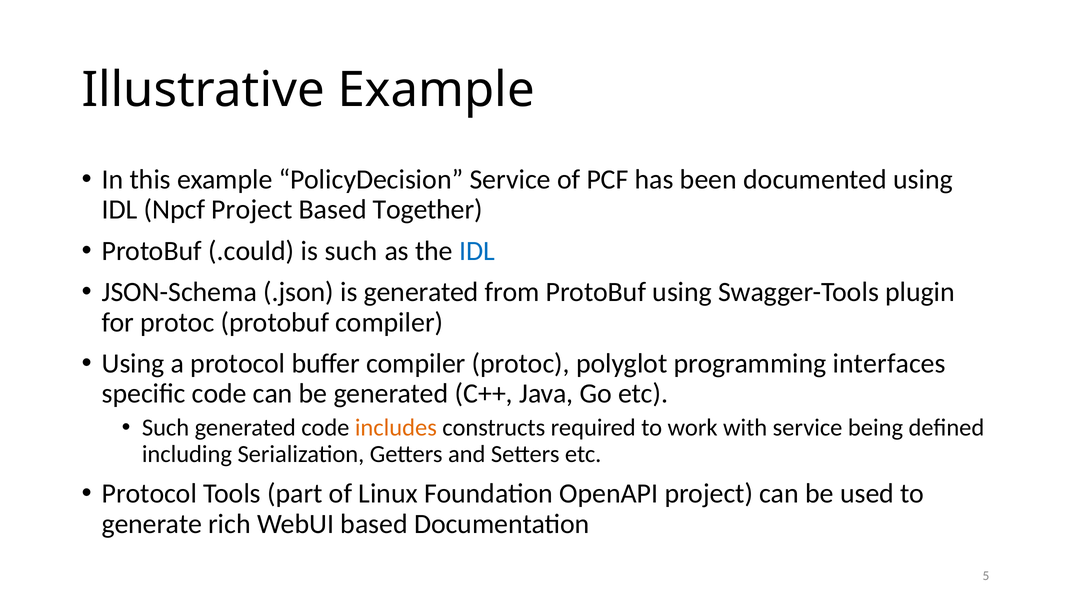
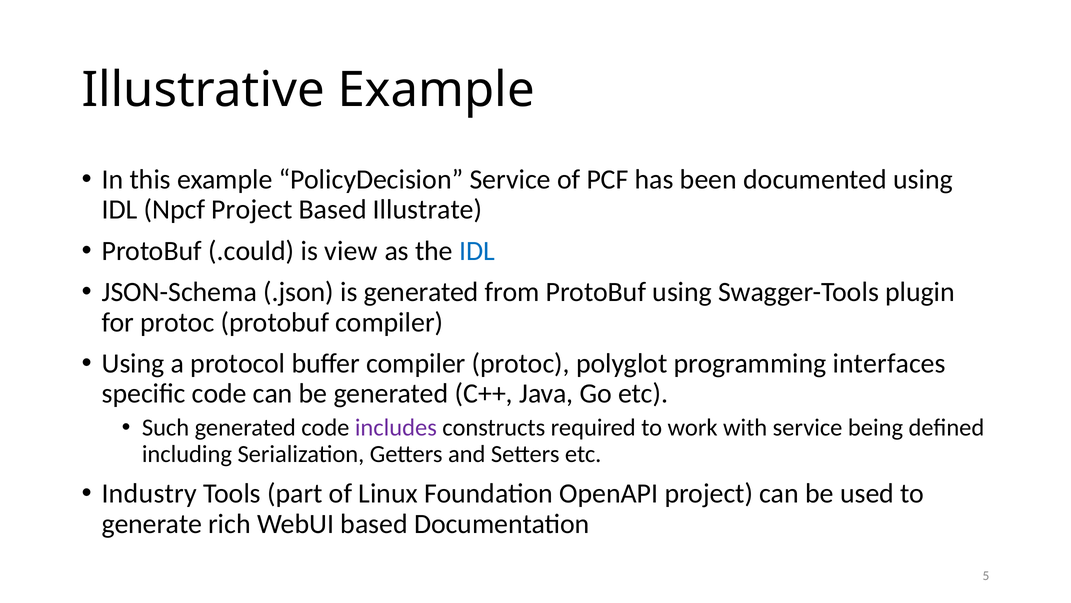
Together: Together -> Illustrate
is such: such -> view
includes colour: orange -> purple
Protocol at (149, 493): Protocol -> Industry
